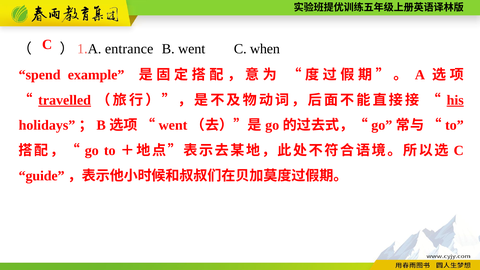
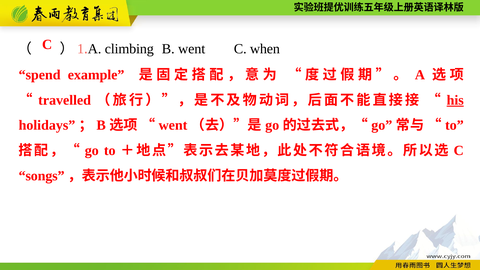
entrance: entrance -> climbing
travelled underline: present -> none
guide: guide -> songs
